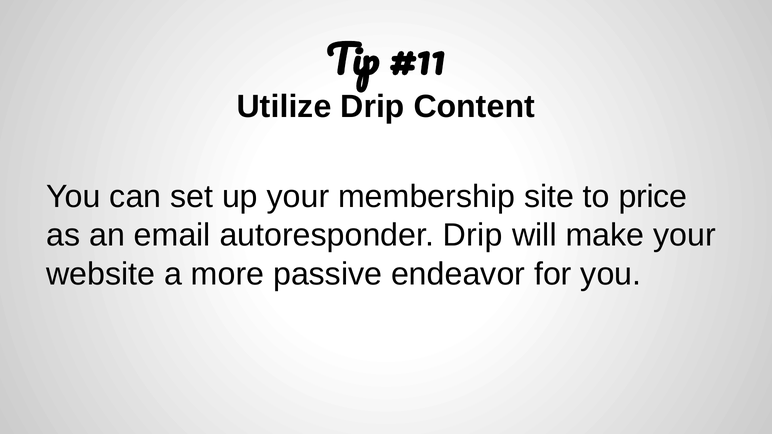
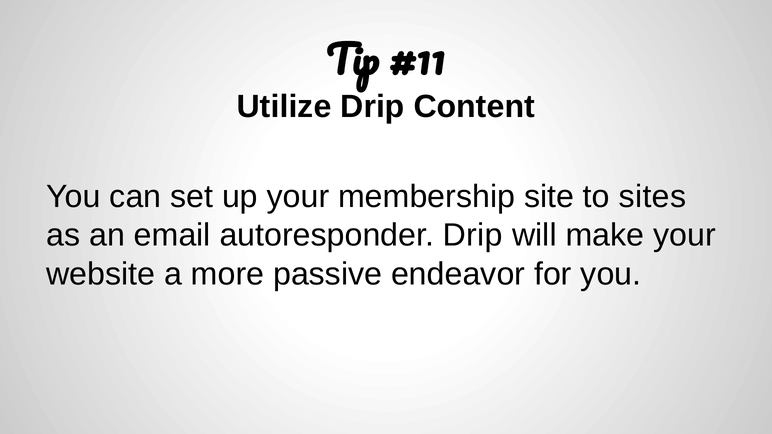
price: price -> sites
